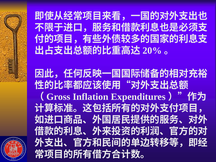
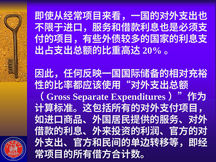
Inflation: Inflation -> Separate
